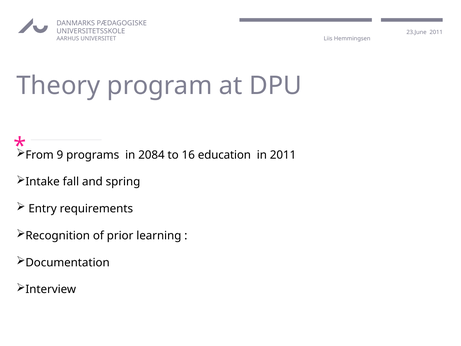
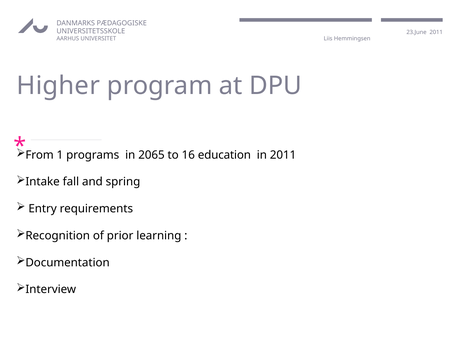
Theory: Theory -> Higher
9: 9 -> 1
2084: 2084 -> 2065
